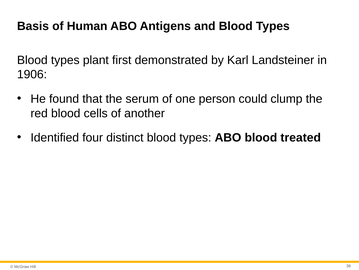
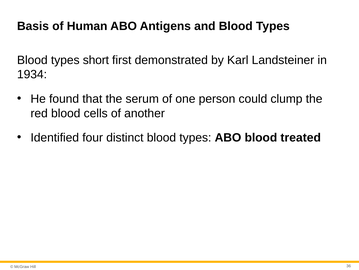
plant: plant -> short
1906: 1906 -> 1934
